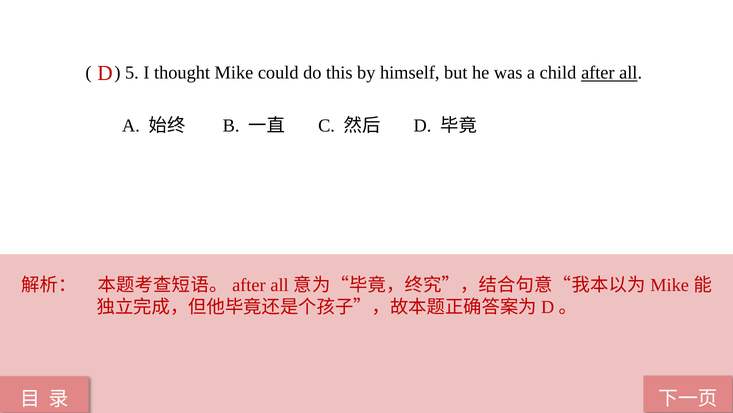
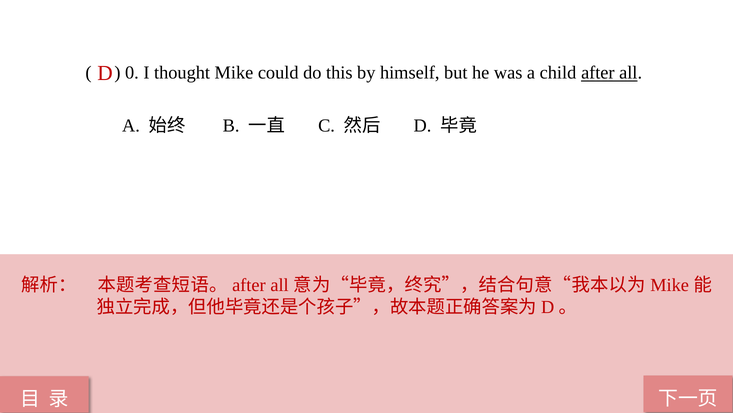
5: 5 -> 0
